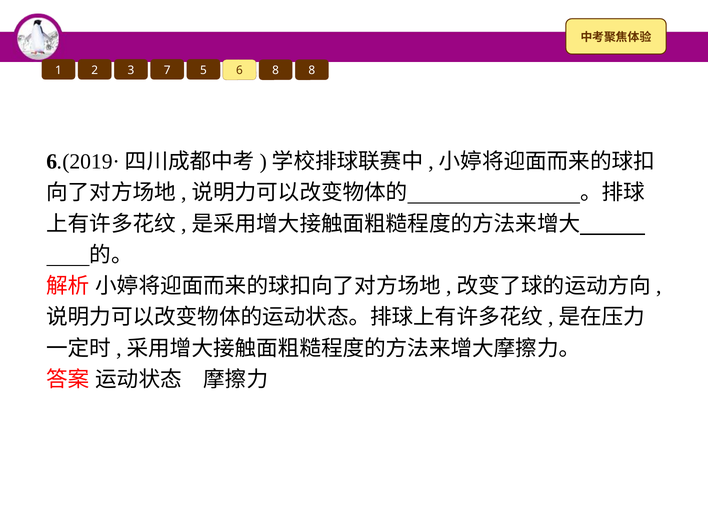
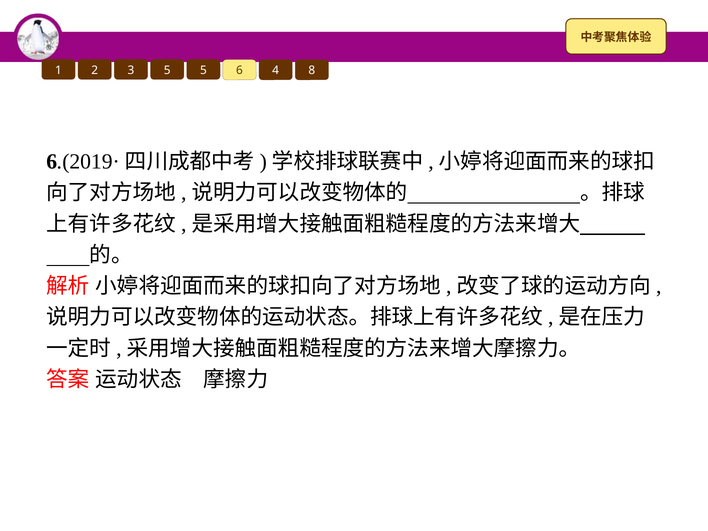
3 7: 7 -> 5
6 8: 8 -> 4
